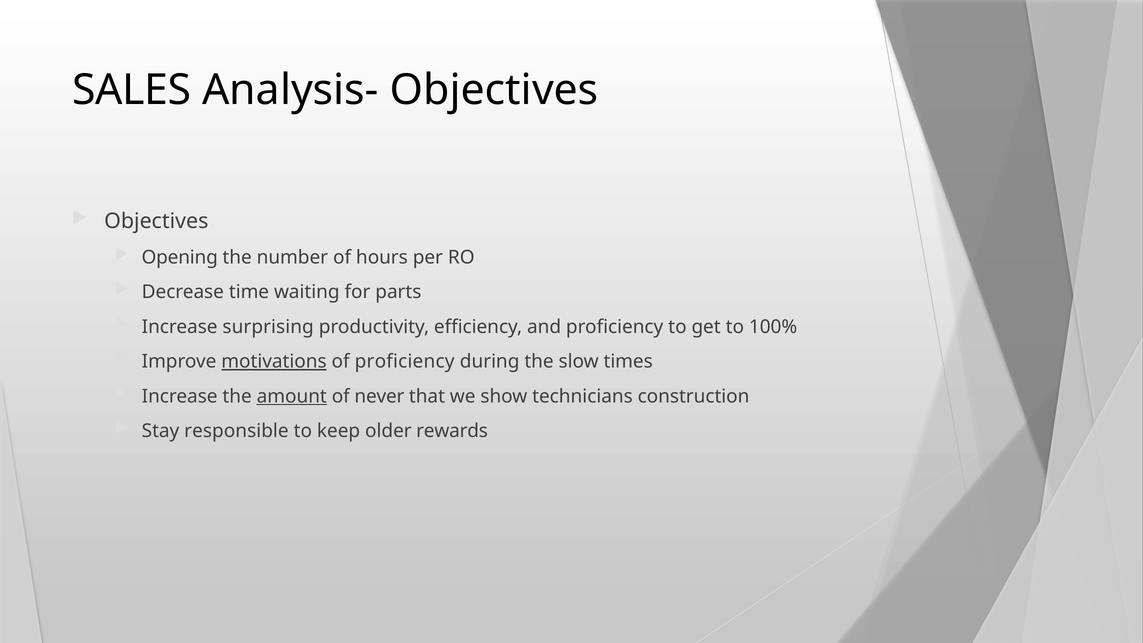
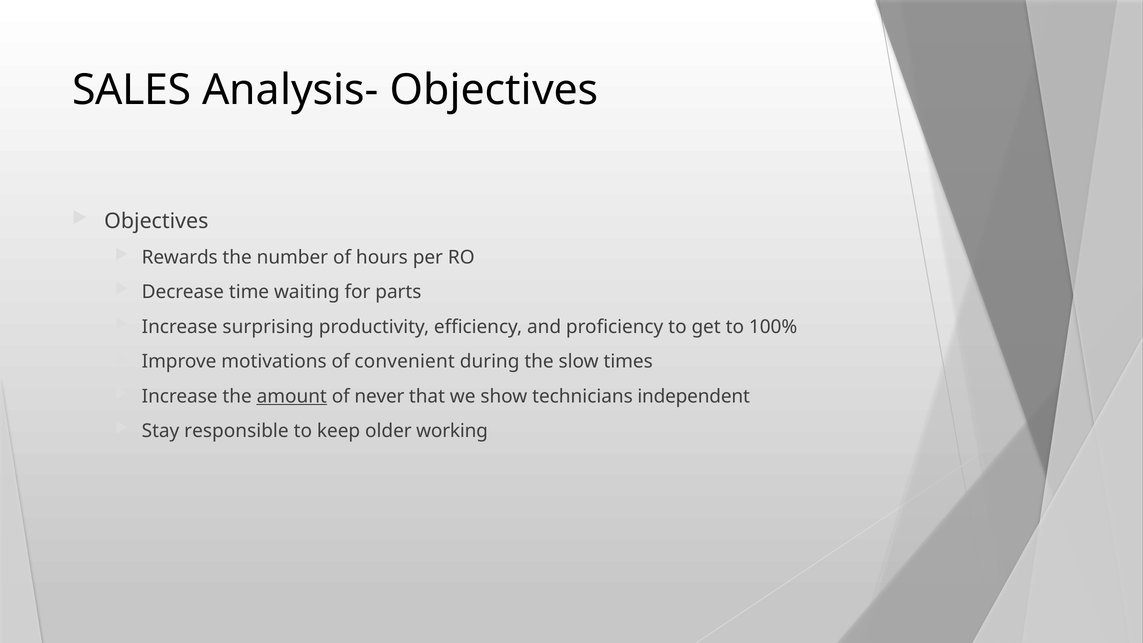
Opening: Opening -> Rewards
motivations underline: present -> none
of proficiency: proficiency -> convenient
construction: construction -> independent
rewards: rewards -> working
